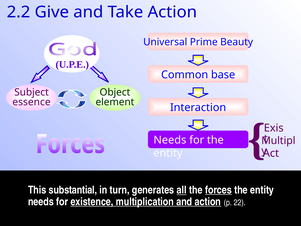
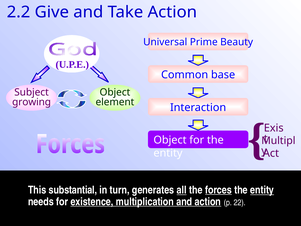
essence: essence -> growing
Needs at (170, 140): Needs -> Object
entity at (262, 190) underline: none -> present
